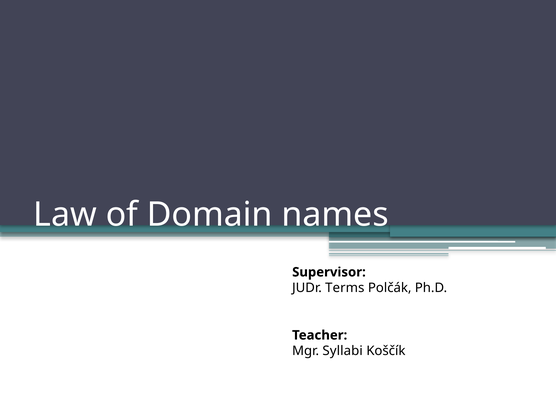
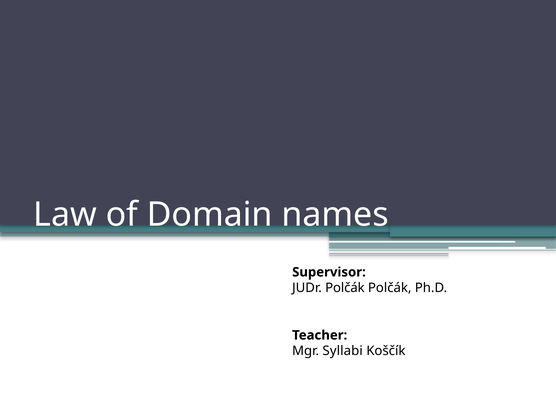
JUDr Terms: Terms -> Polčák
